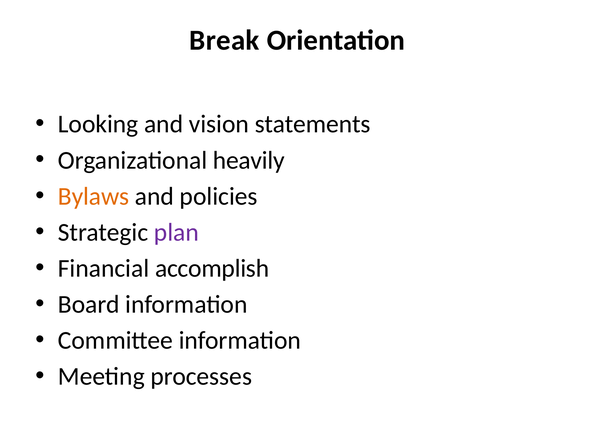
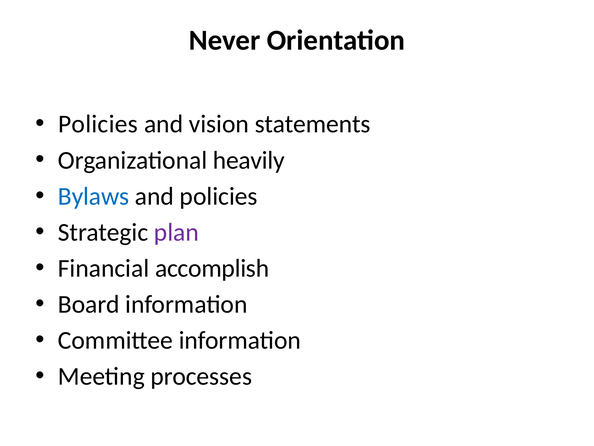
Break: Break -> Never
Looking at (98, 124): Looking -> Policies
Bylaws colour: orange -> blue
